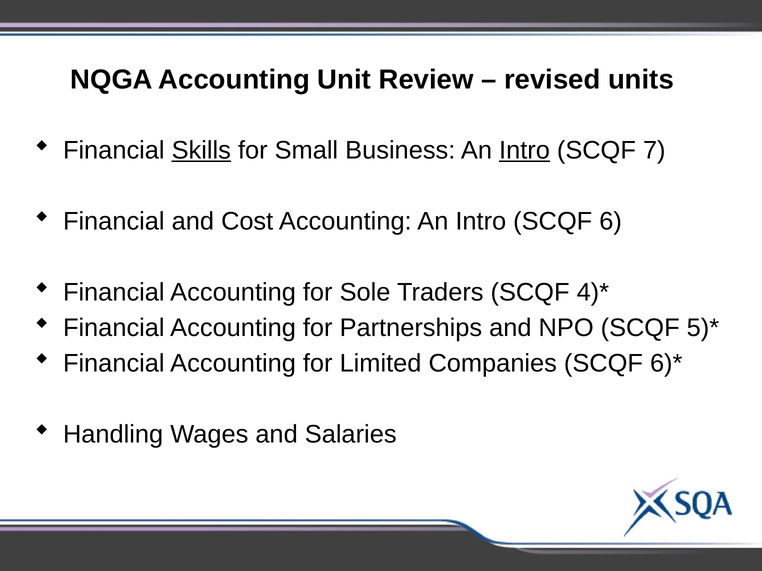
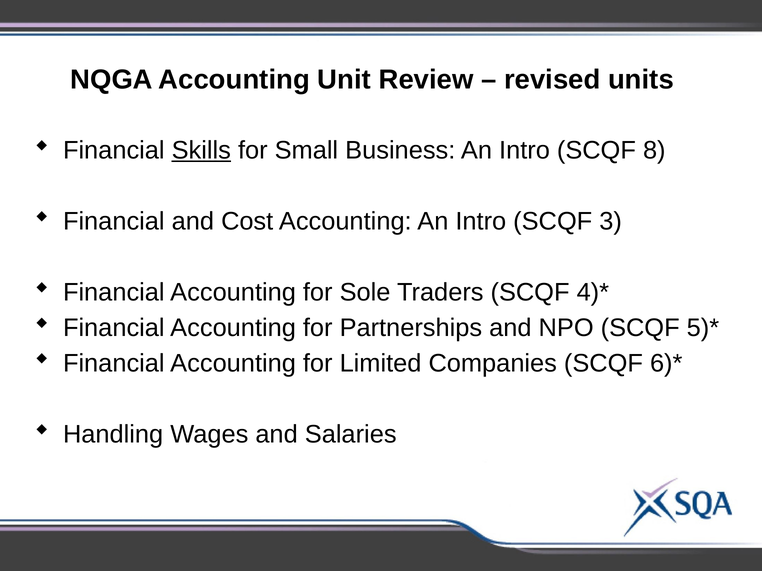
Intro at (524, 150) underline: present -> none
7: 7 -> 8
6: 6 -> 3
